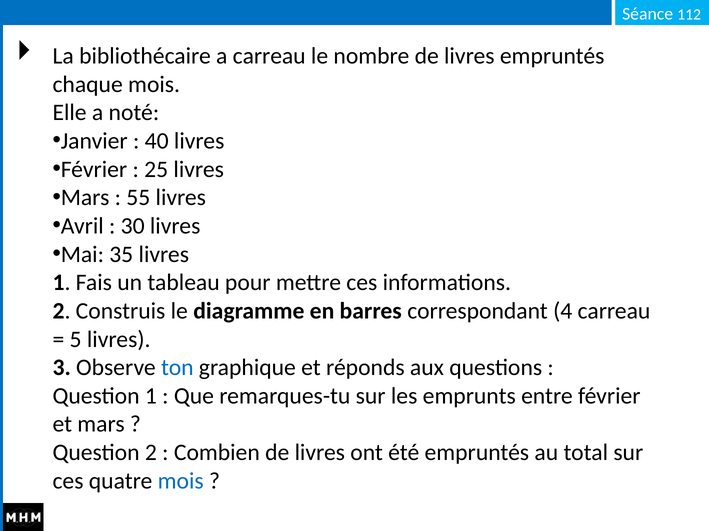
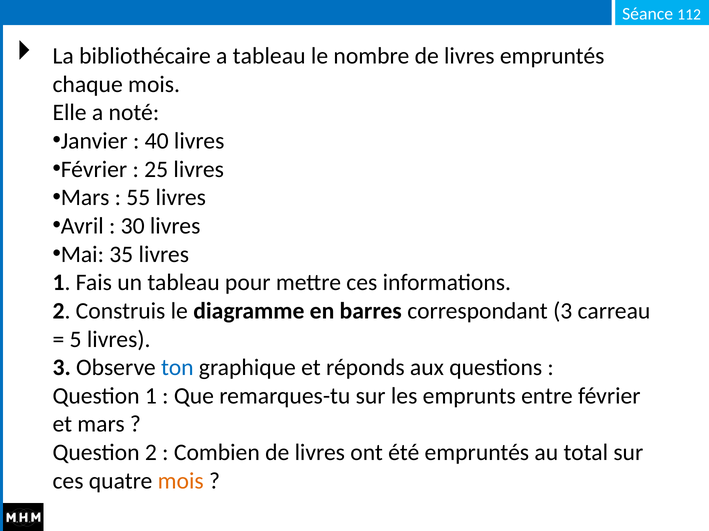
a carreau: carreau -> tableau
correspondant 4: 4 -> 3
mois at (181, 482) colour: blue -> orange
